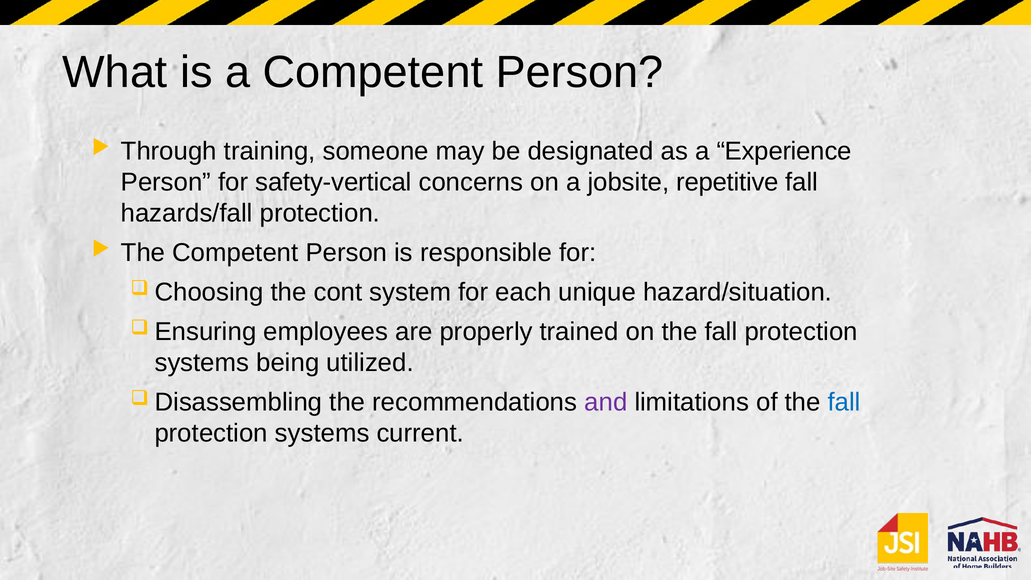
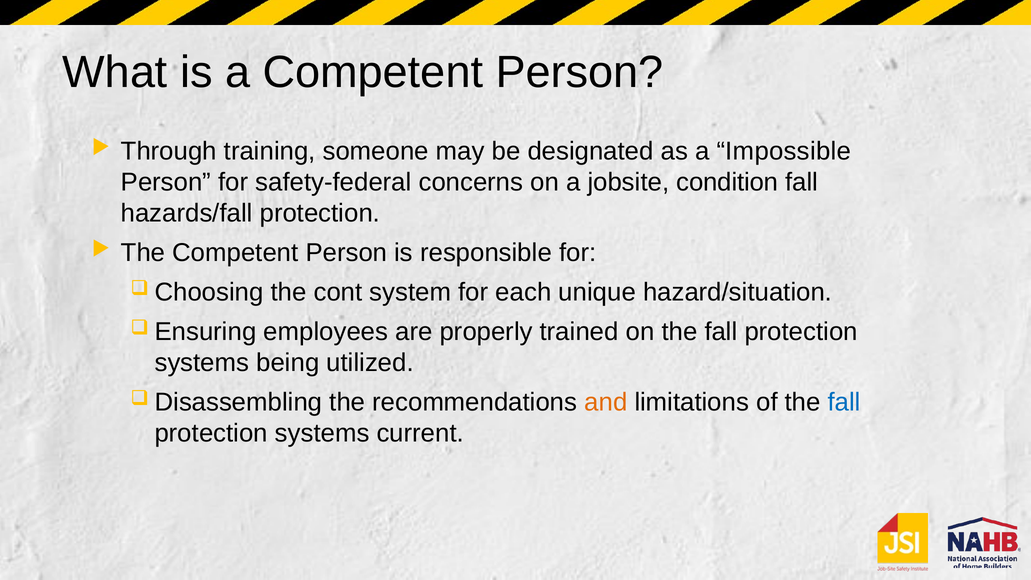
Experience: Experience -> Impossible
safety-vertical: safety-vertical -> safety-federal
repetitive: repetitive -> condition
and colour: purple -> orange
